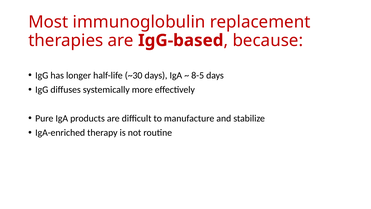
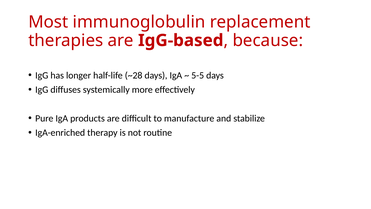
~30: ~30 -> ~28
8-5: 8-5 -> 5-5
